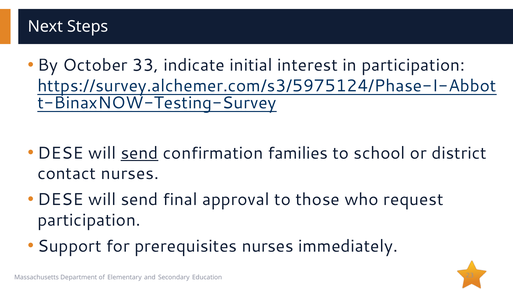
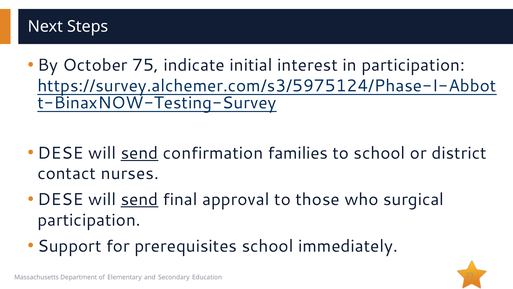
33: 33 -> 75
send at (139, 199) underline: none -> present
request: request -> surgical
prerequisites nurses: nurses -> school
